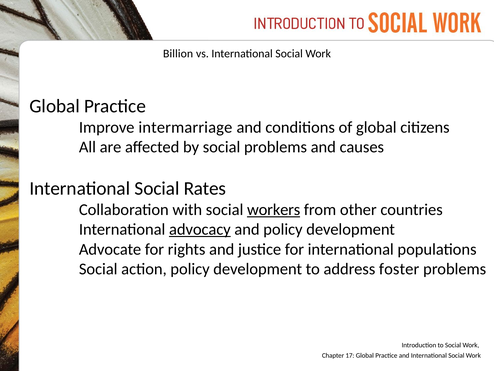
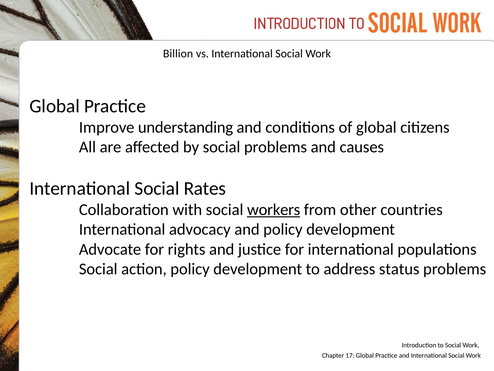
intermarriage: intermarriage -> understanding
advocacy underline: present -> none
foster: foster -> status
